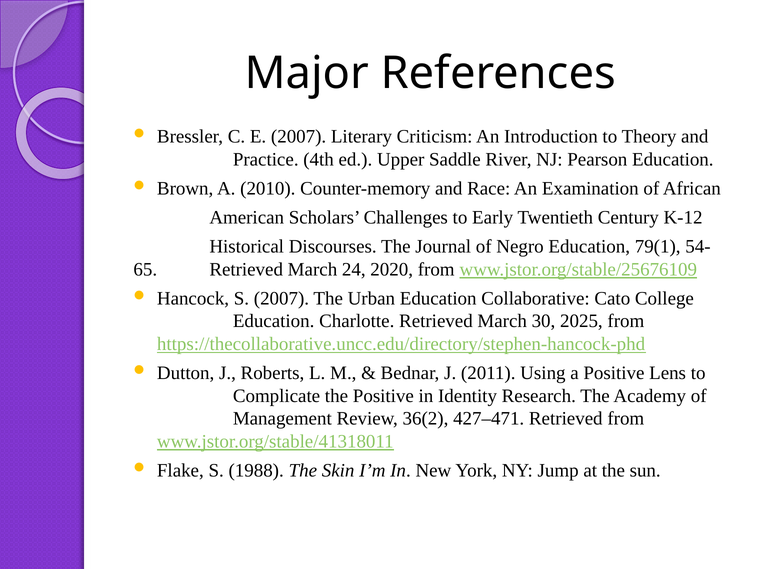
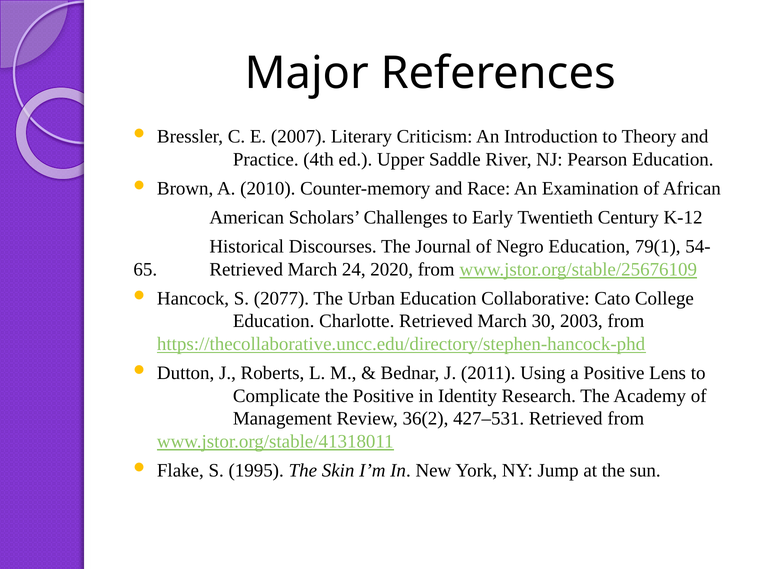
S 2007: 2007 -> 2077
2025: 2025 -> 2003
427–471: 427–471 -> 427–531
1988: 1988 -> 1995
